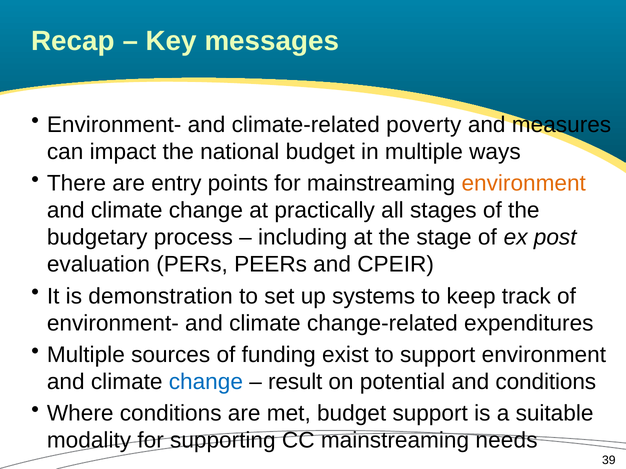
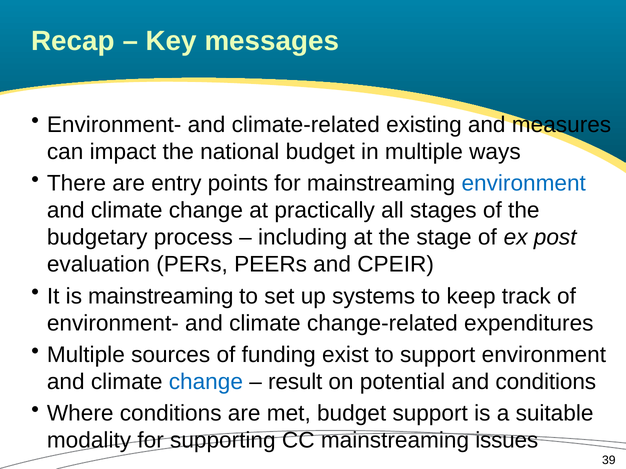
poverty: poverty -> existing
environment at (524, 183) colour: orange -> blue
is demonstration: demonstration -> mainstreaming
needs: needs -> issues
